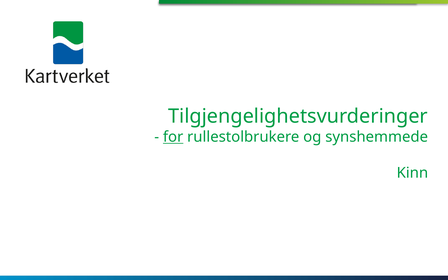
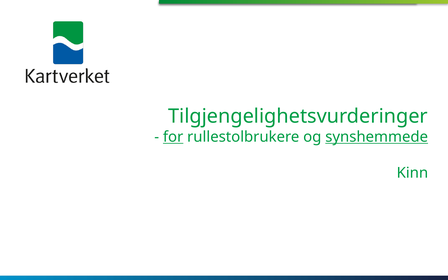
synshemmede underline: none -> present
